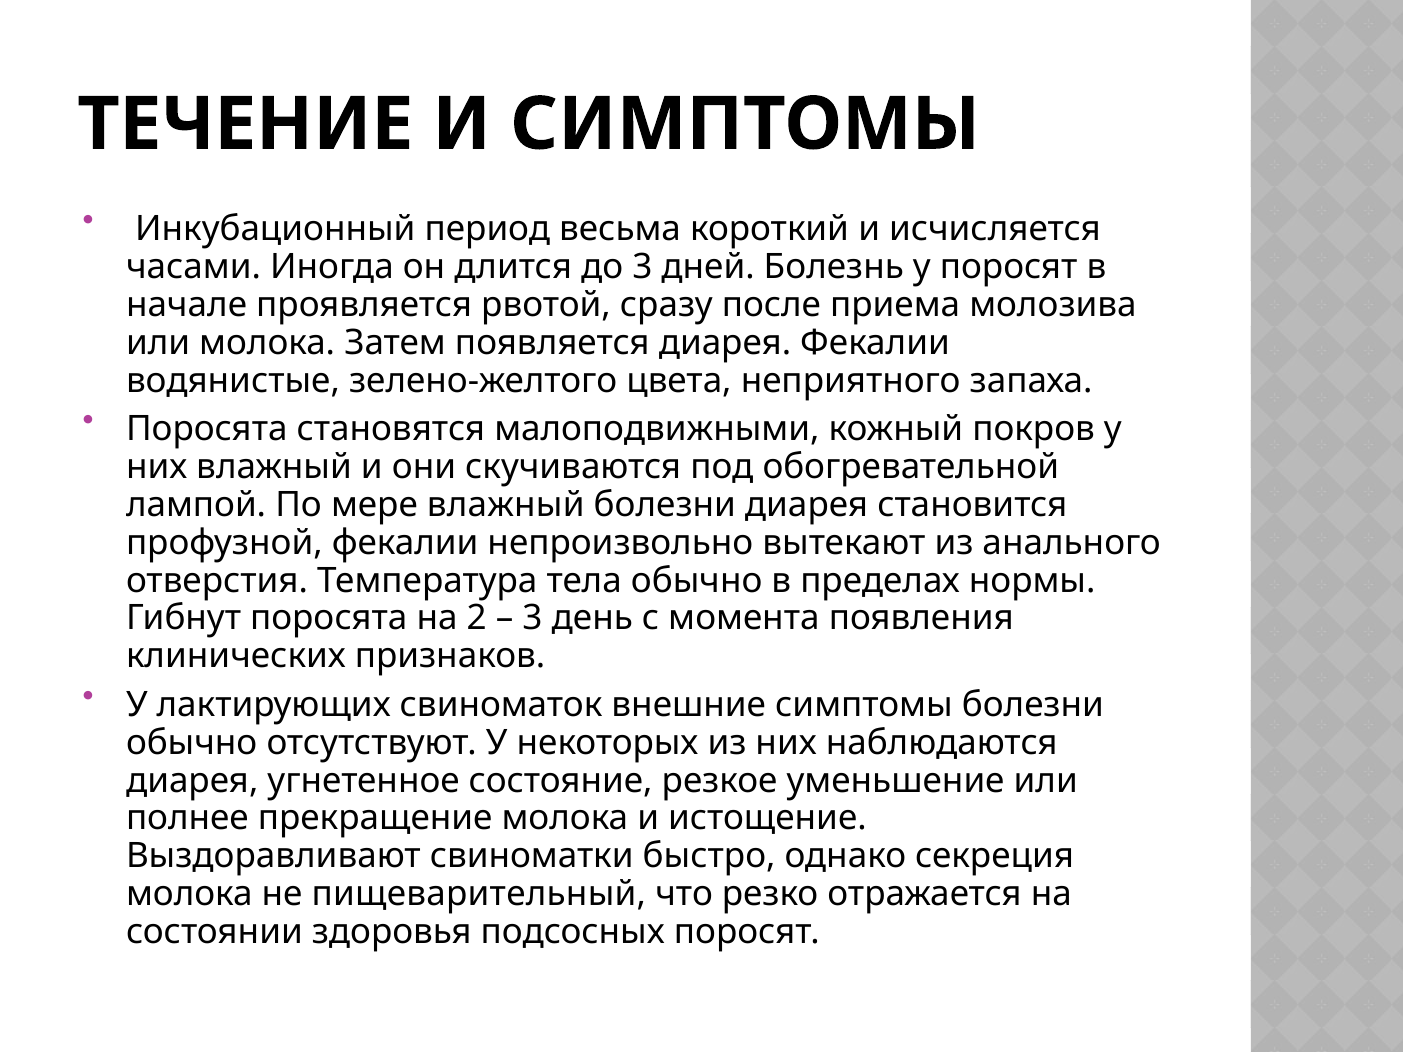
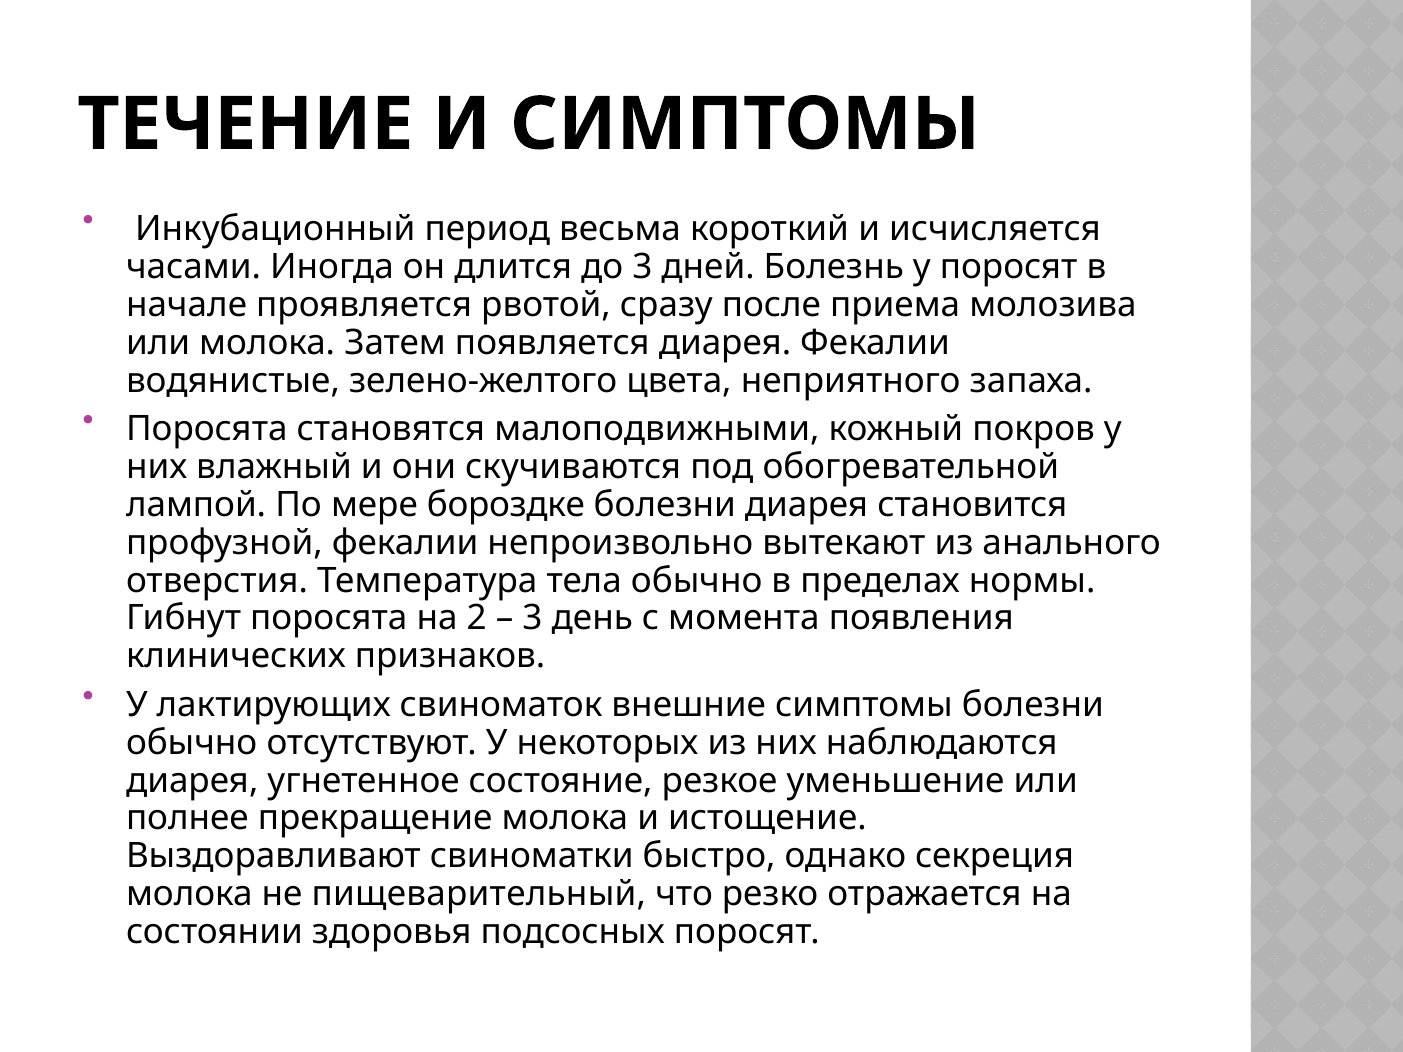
мере влажный: влажный -> бороздке
